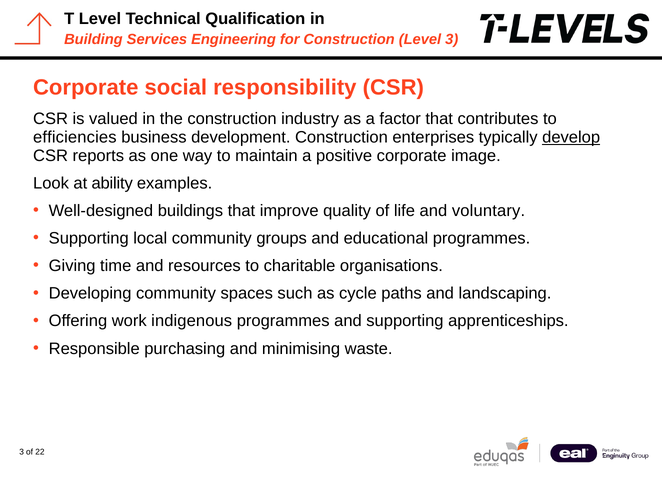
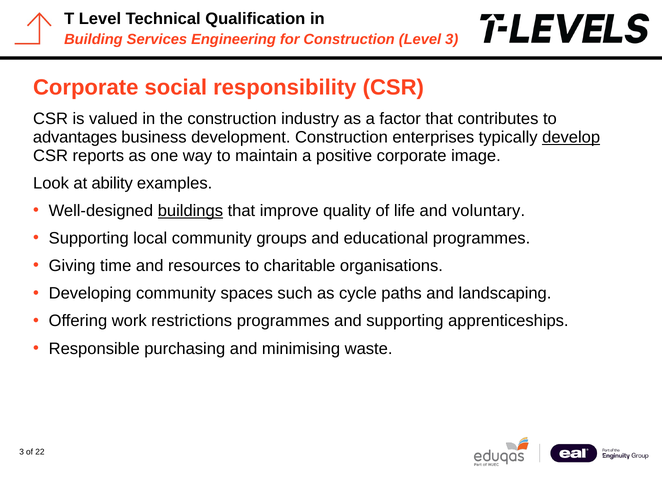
efficiencies: efficiencies -> advantages
buildings underline: none -> present
indigenous: indigenous -> restrictions
